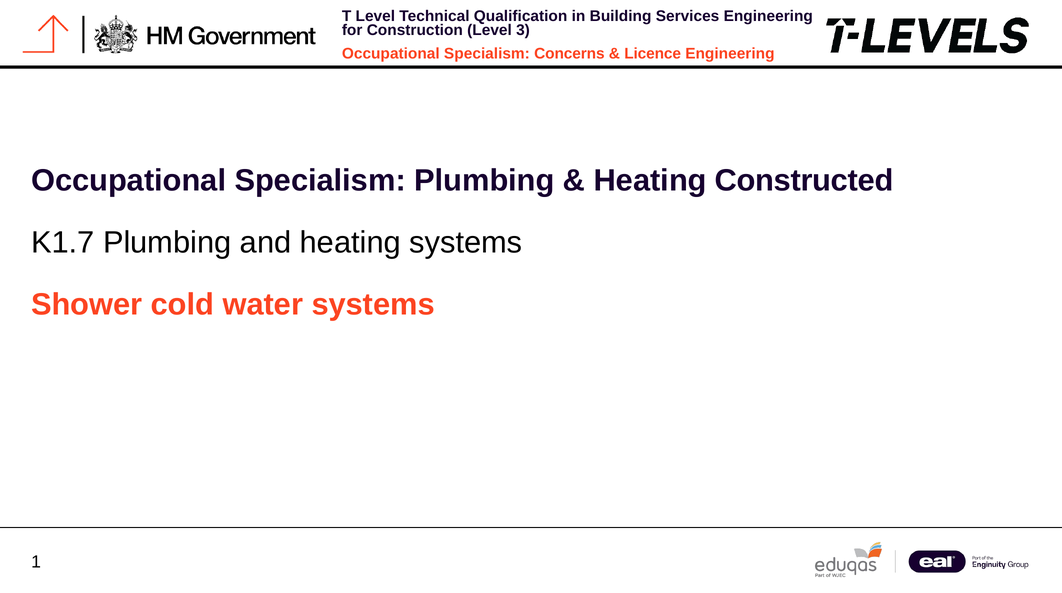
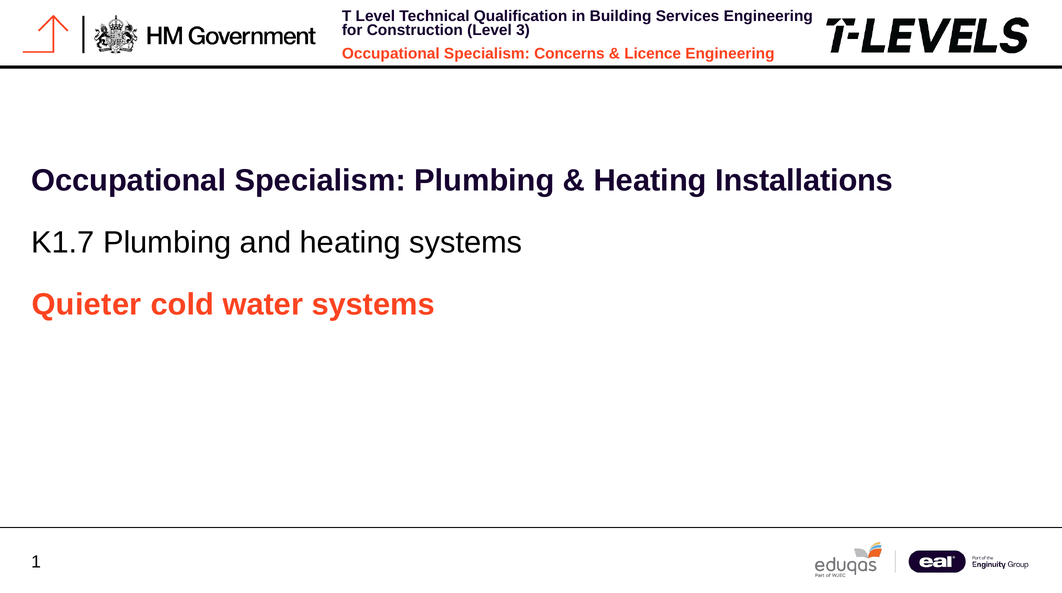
Constructed: Constructed -> Installations
Shower: Shower -> Quieter
